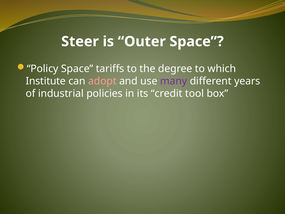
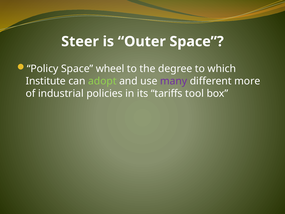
tariffs: tariffs -> wheel
adopt colour: pink -> light green
years: years -> more
credit: credit -> tariffs
